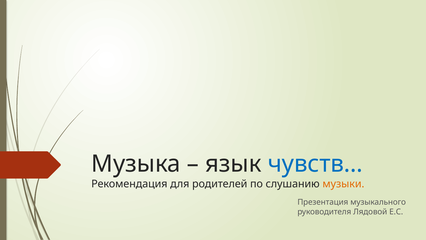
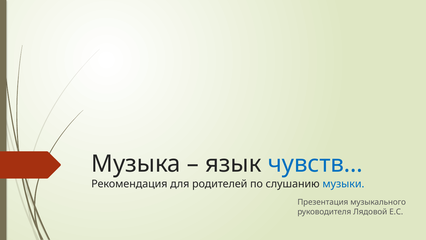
музыки colour: orange -> blue
